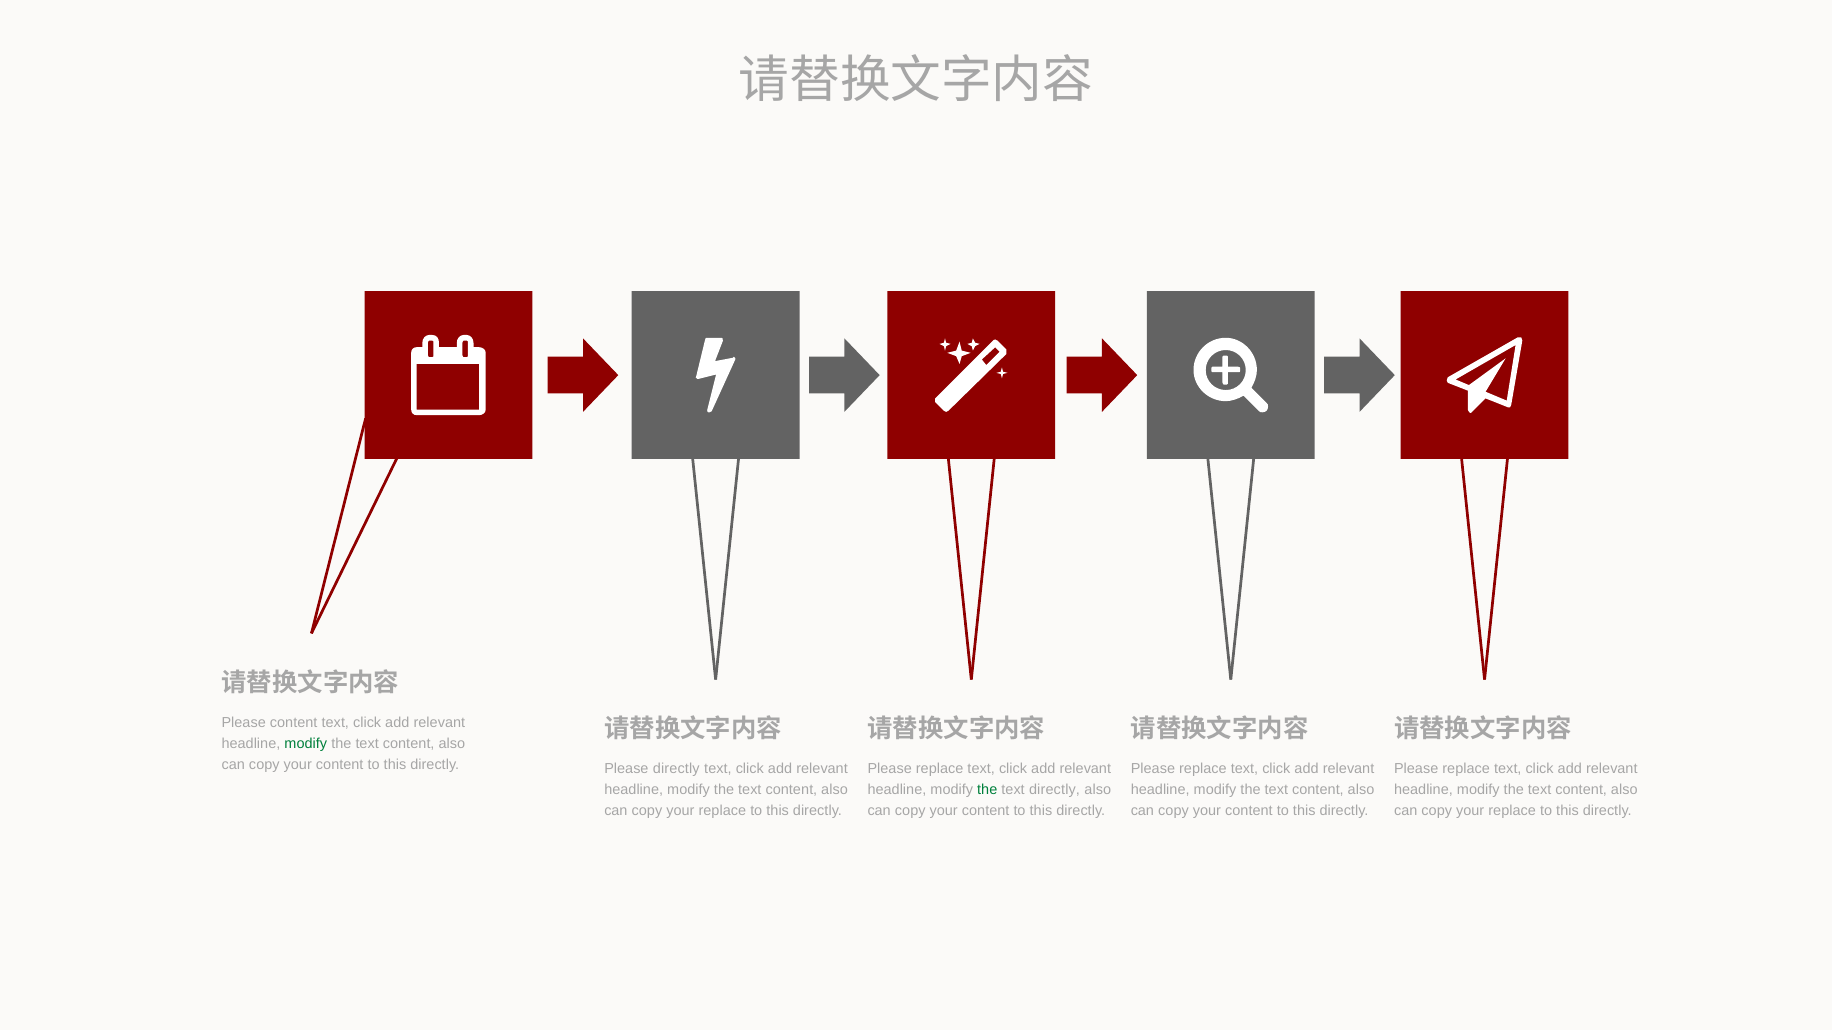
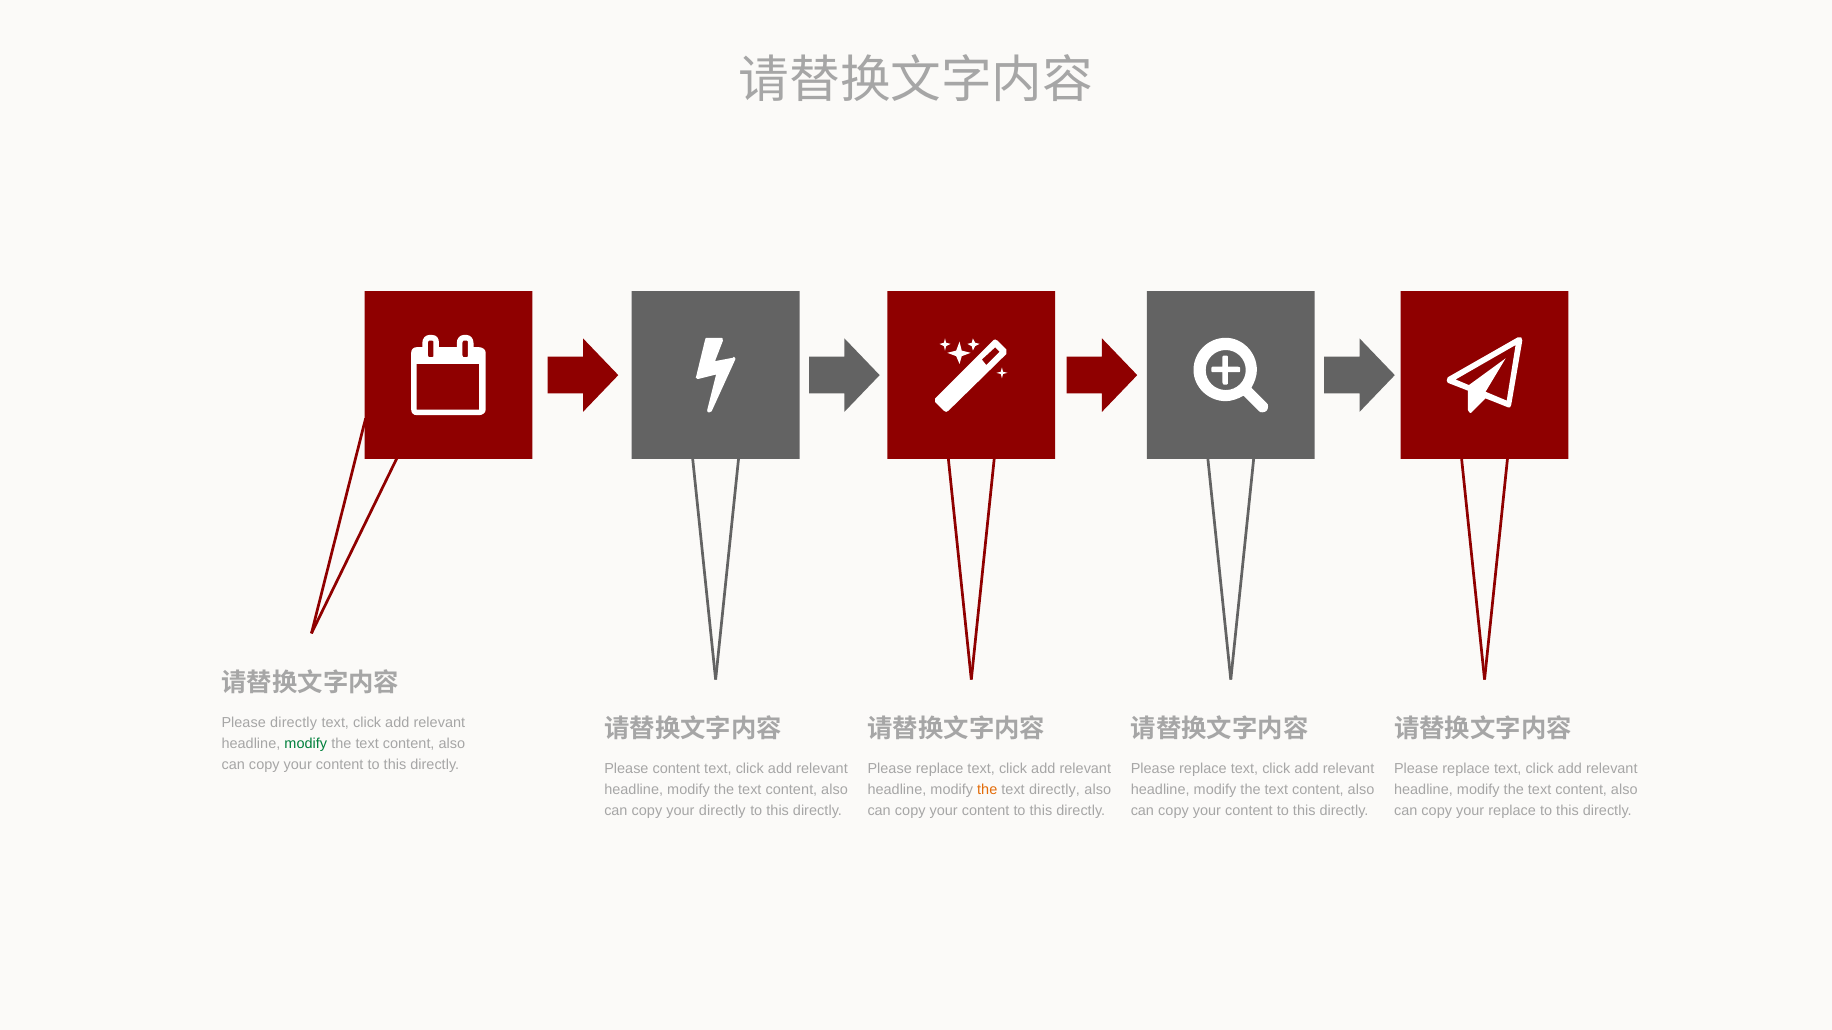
Please content: content -> directly
Please directly: directly -> content
the at (987, 790) colour: green -> orange
replace at (722, 811): replace -> directly
